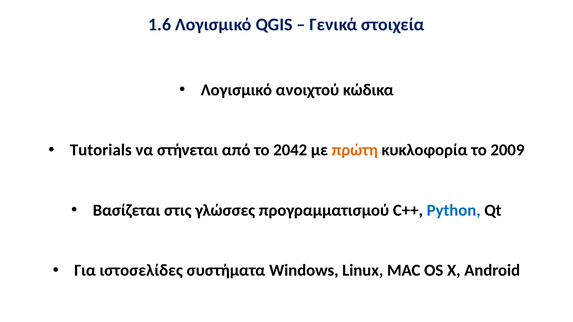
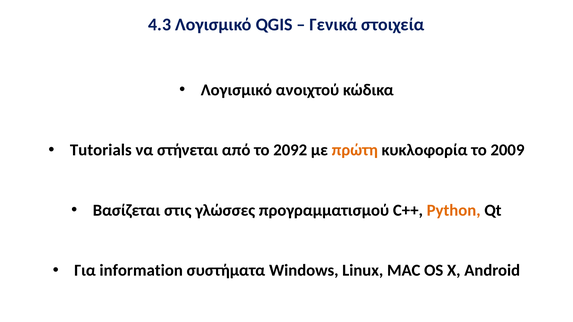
1.6: 1.6 -> 4.3
2042: 2042 -> 2092
Python colour: blue -> orange
ιστοσελίδες: ιστοσελίδες -> information
